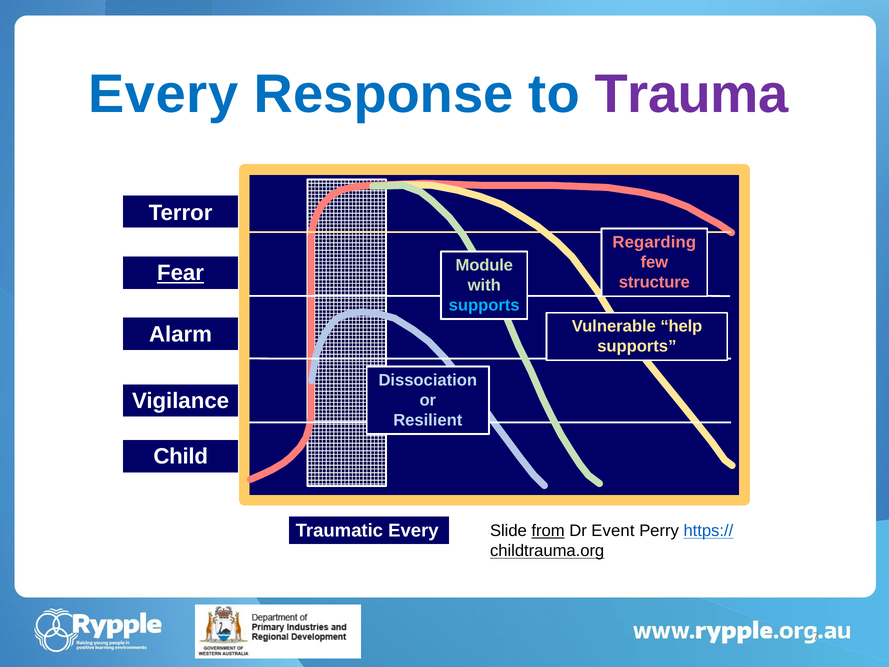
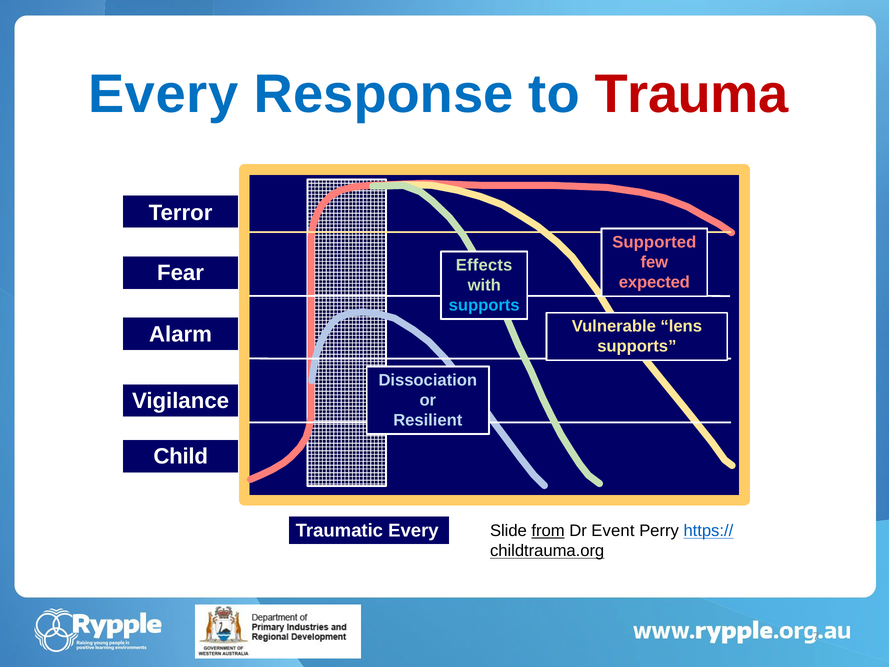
Trauma colour: purple -> red
Regarding: Regarding -> Supported
Module: Module -> Effects
Fear underline: present -> none
structure: structure -> expected
help: help -> lens
